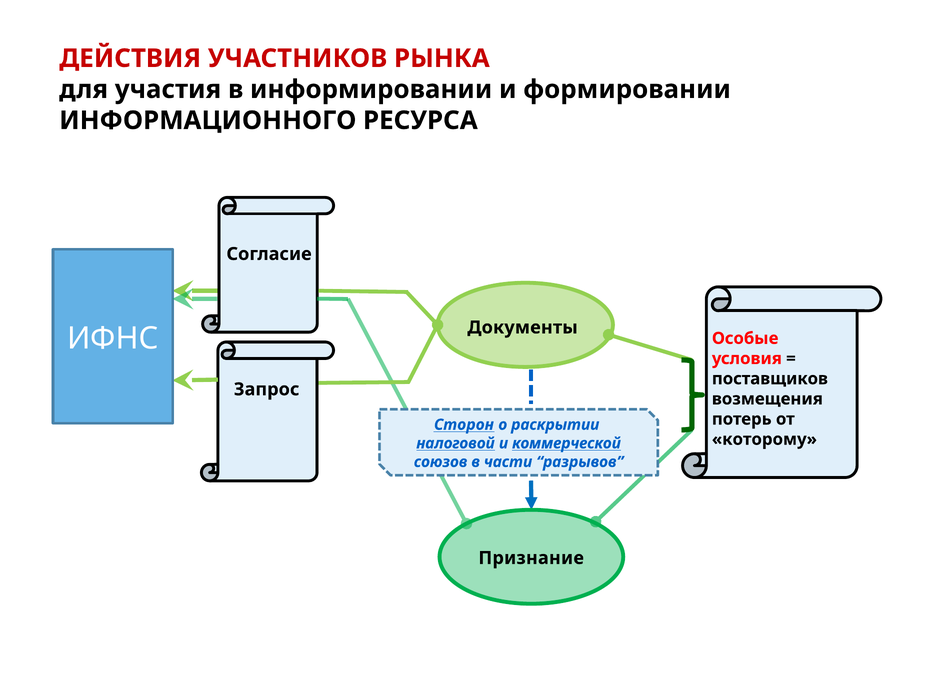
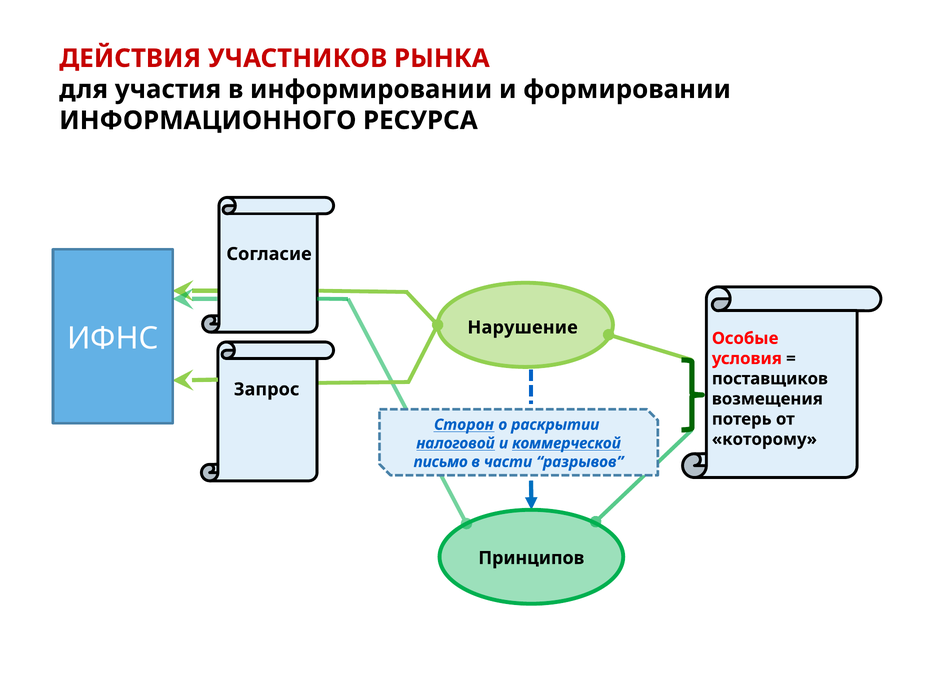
Документы: Документы -> Нарушение
союзов: союзов -> письмо
Признание: Признание -> Принципов
